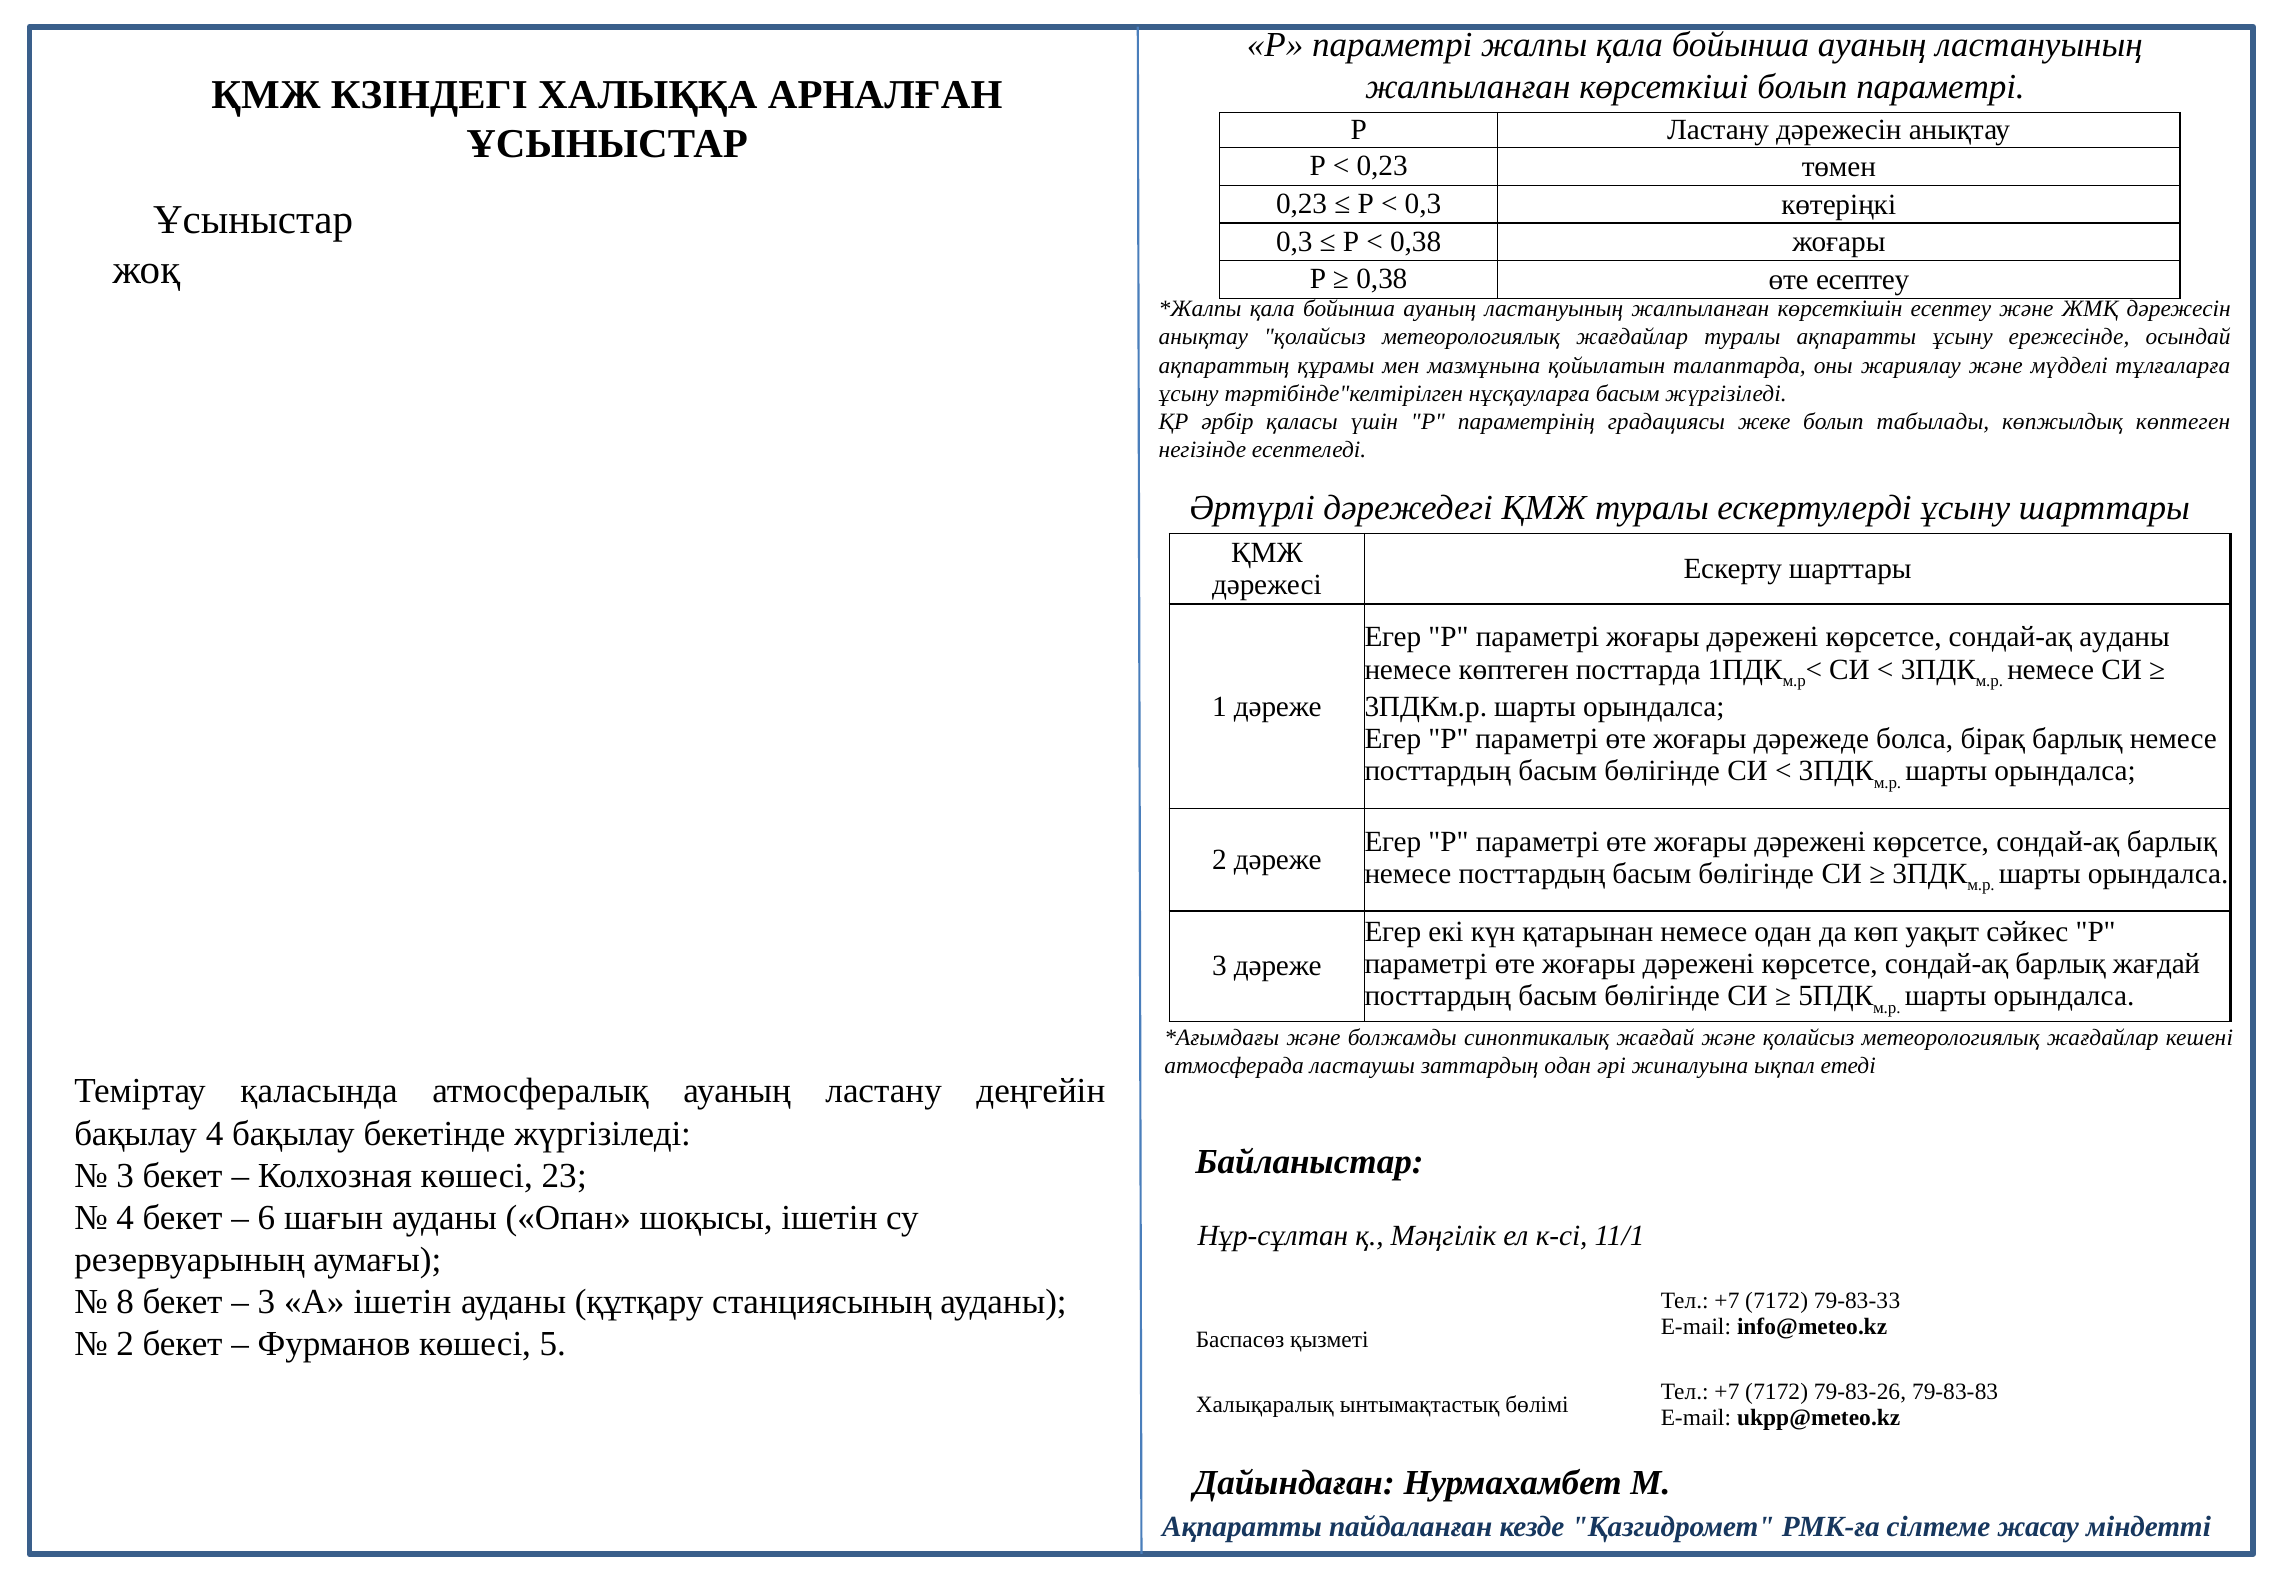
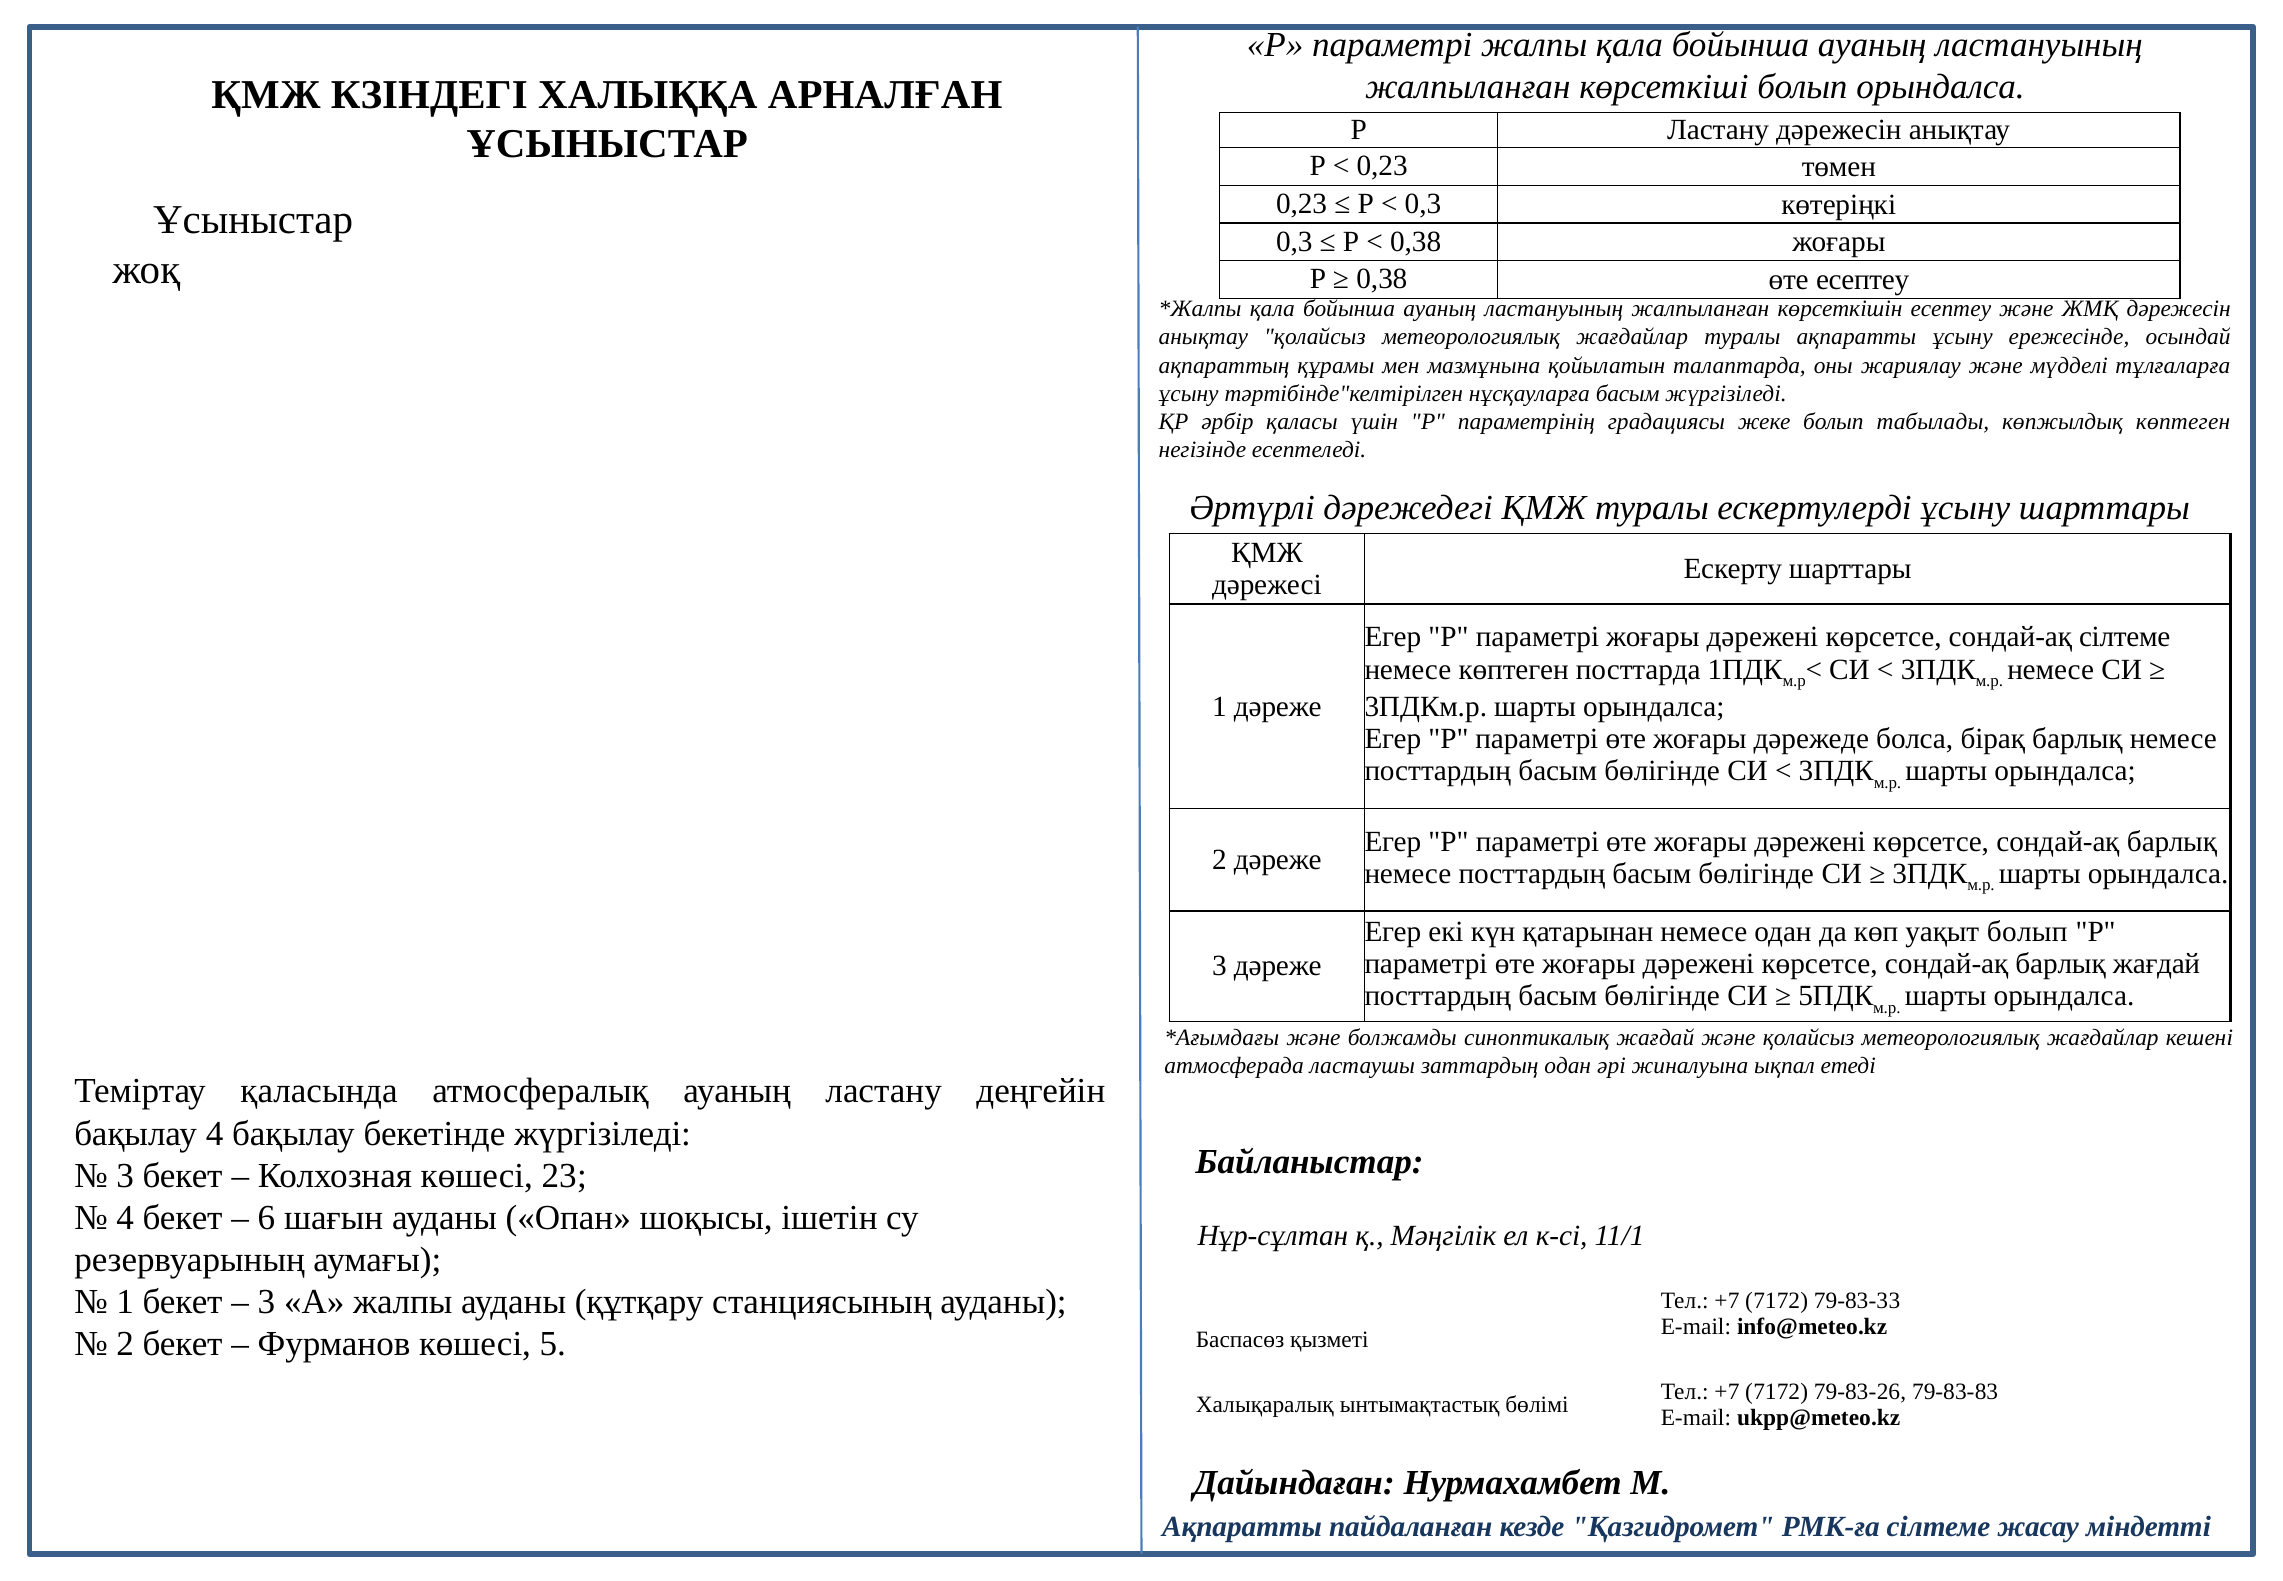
болып параметрі: параметрі -> орындалса
сондай-ақ ауданы: ауданы -> сілтеме
уақыт сәйкес: сәйкес -> болып
8 at (125, 1302): 8 -> 1
А ішетін: ішетін -> жалпы
